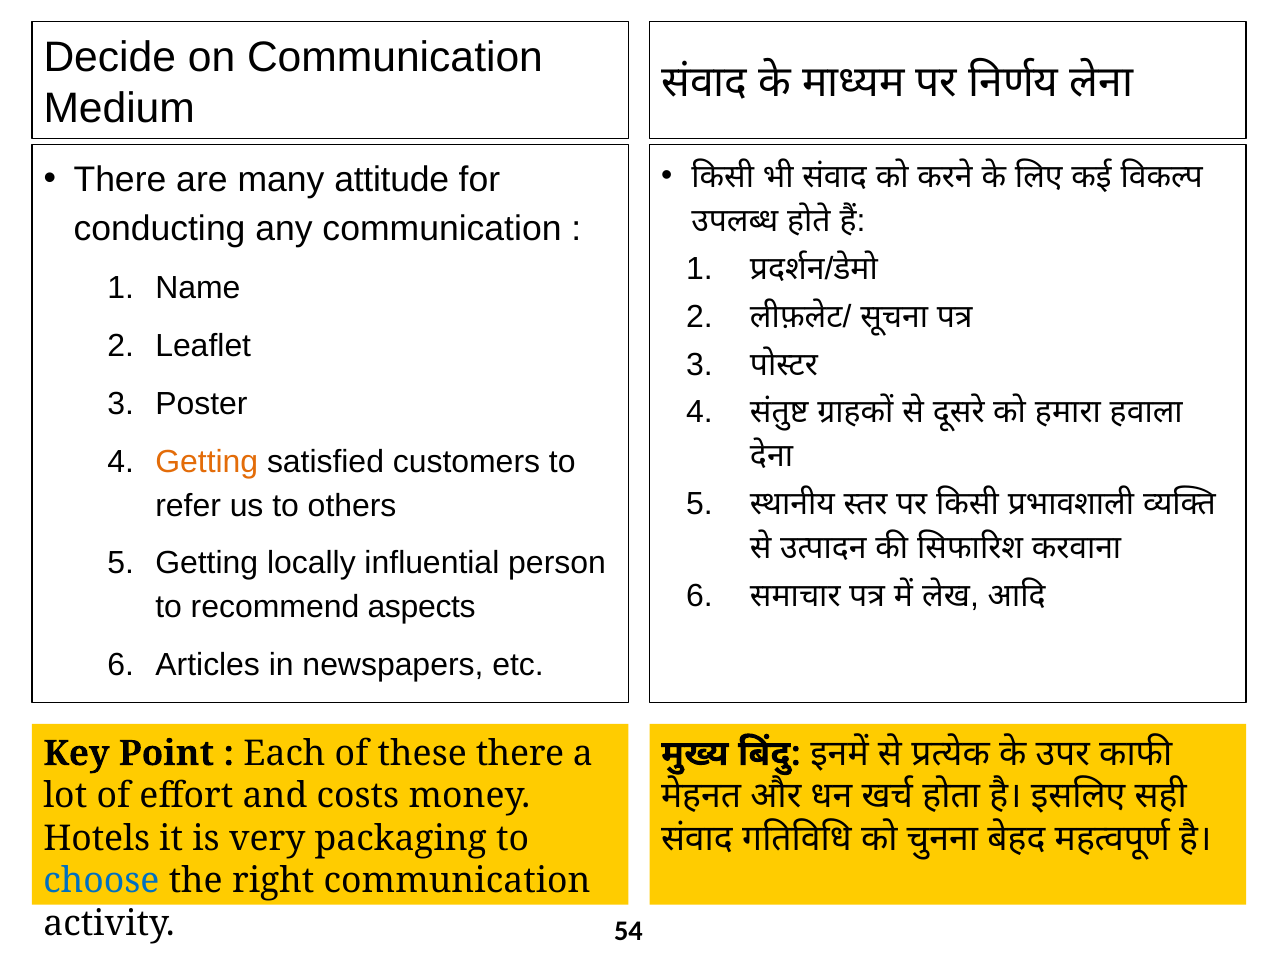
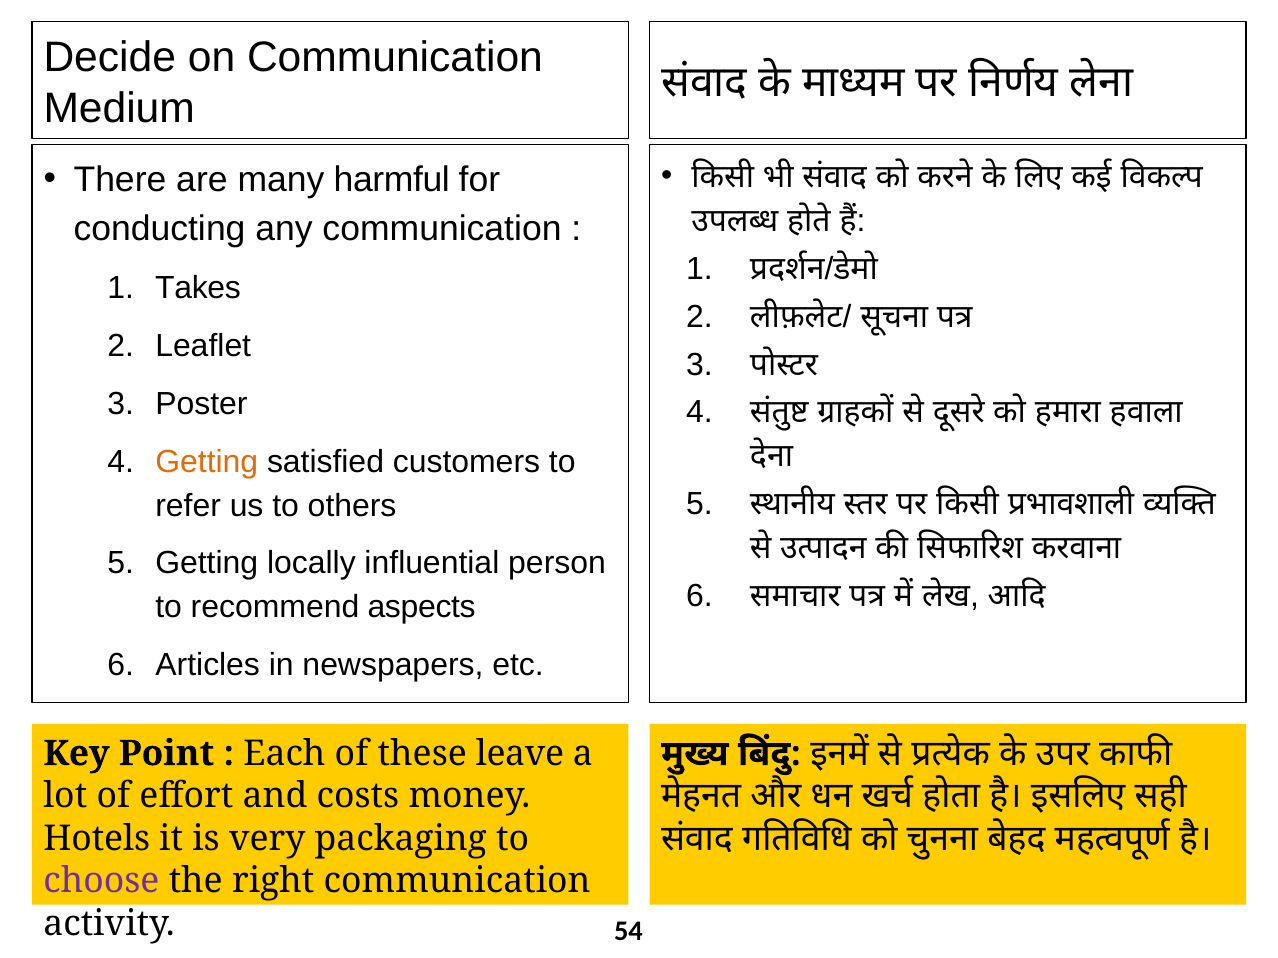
attitude: attitude -> harmful
Name: Name -> Takes
these there: there -> leave
choose colour: blue -> purple
